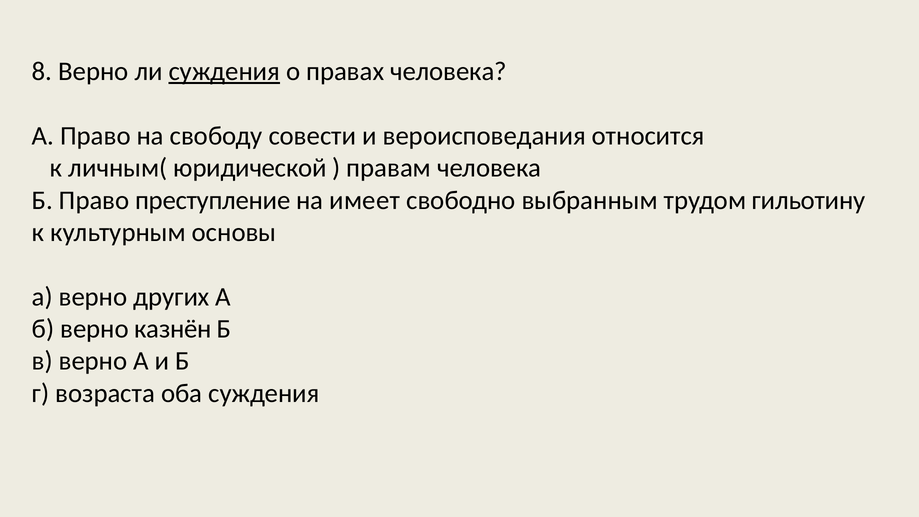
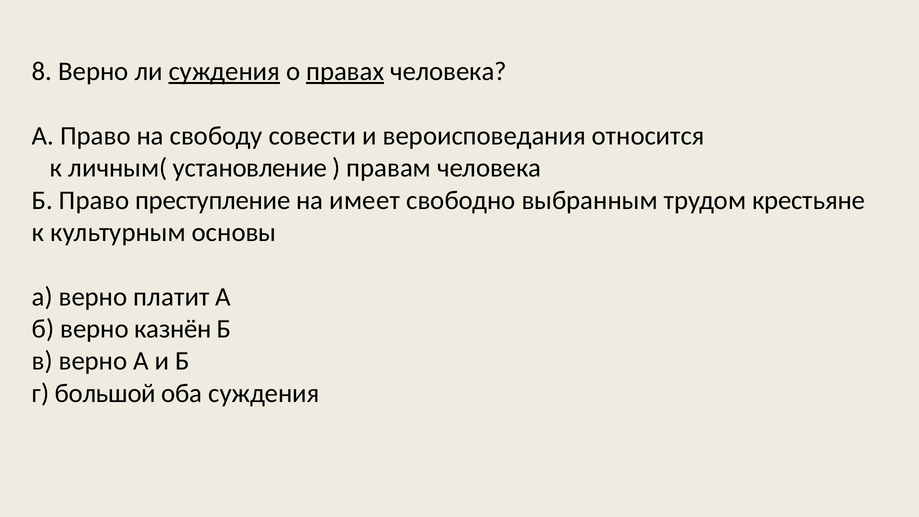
правах underline: none -> present
юридической: юридической -> установление
гильотину: гильотину -> крестьяне
других: других -> платит
возраста: возраста -> большой
